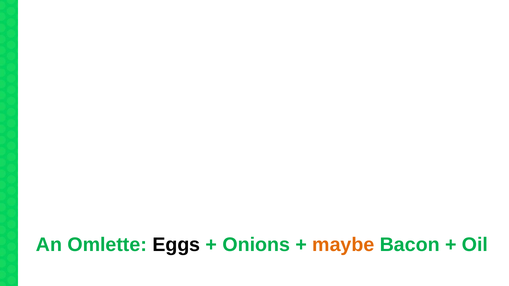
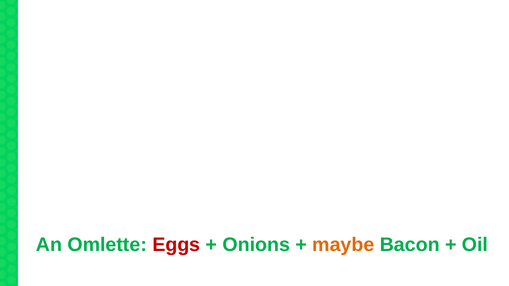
Eggs colour: black -> red
